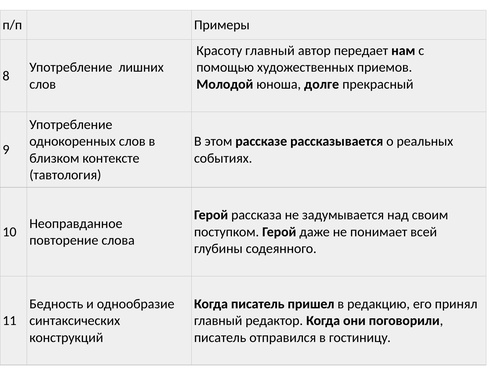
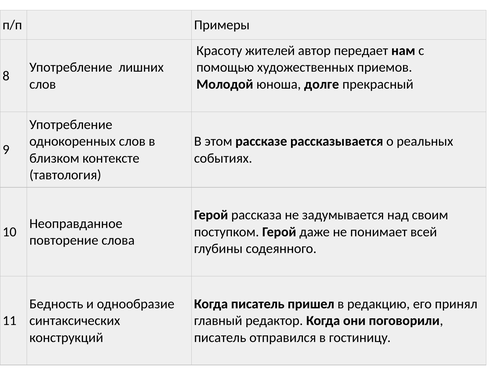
Красоту главный: главный -> жителей
